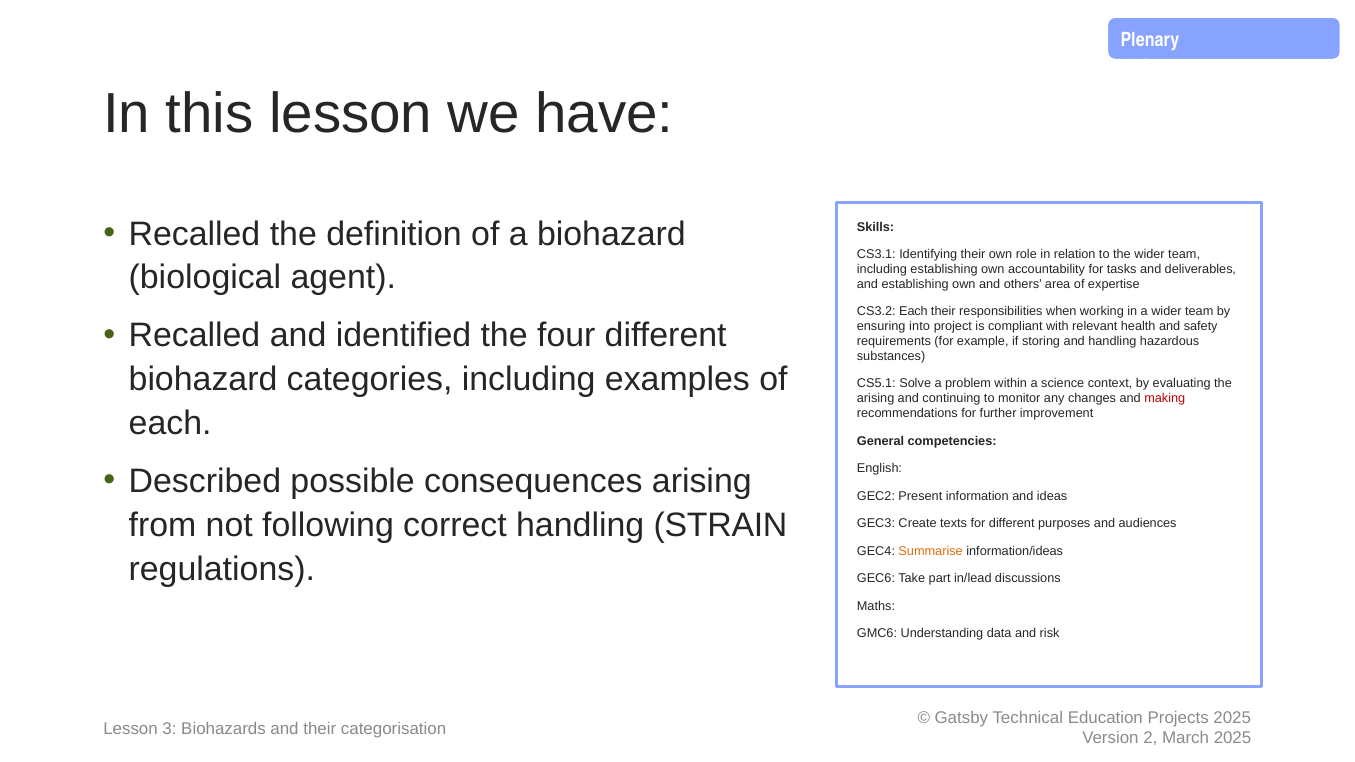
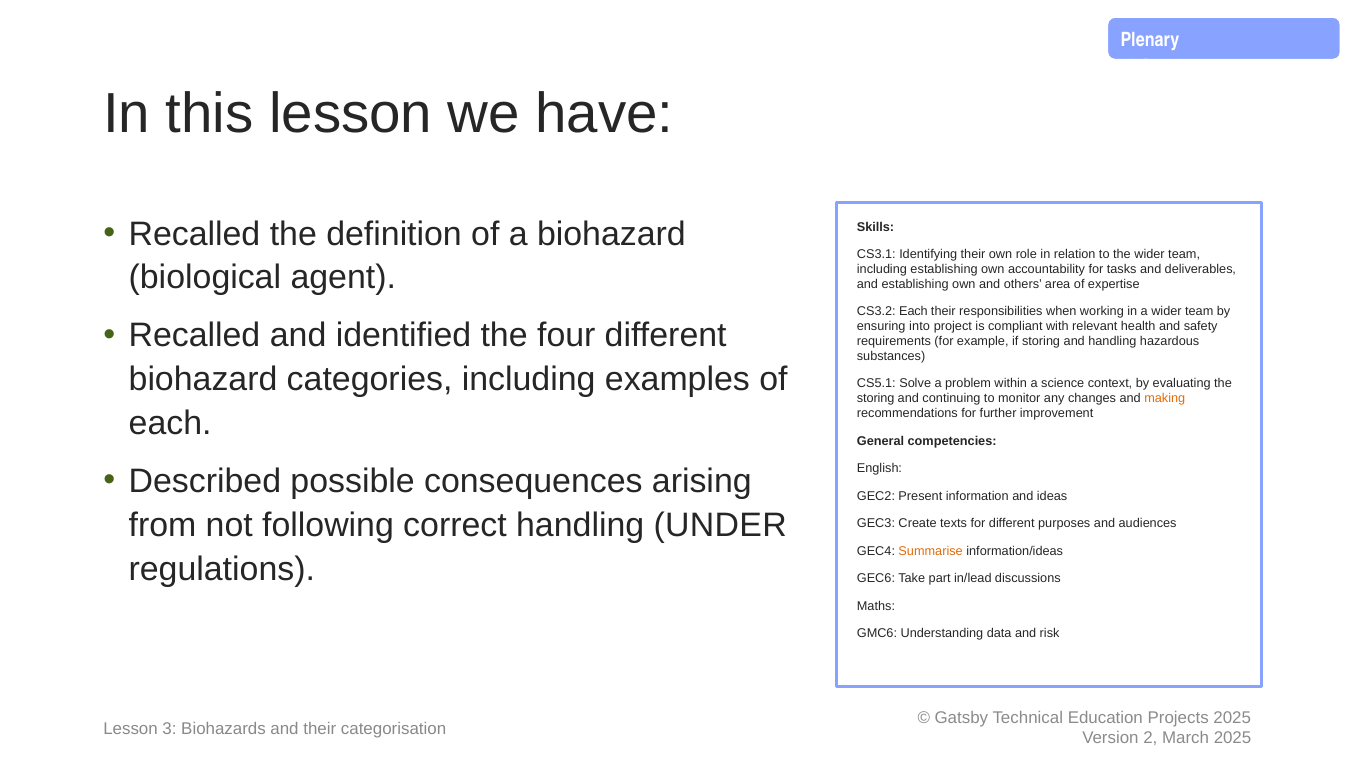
arising at (876, 399): arising -> storing
making colour: red -> orange
STRAIN: STRAIN -> UNDER
